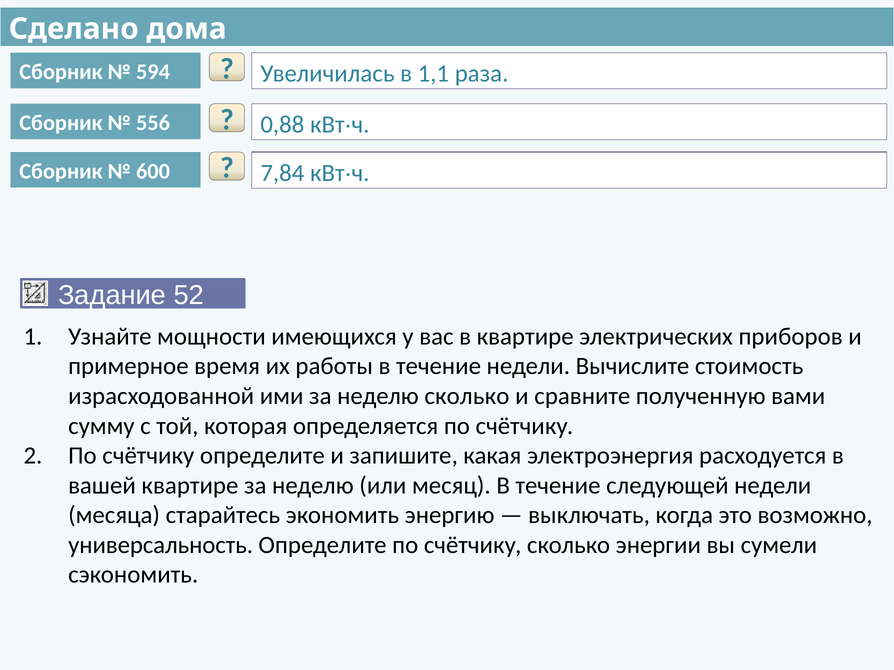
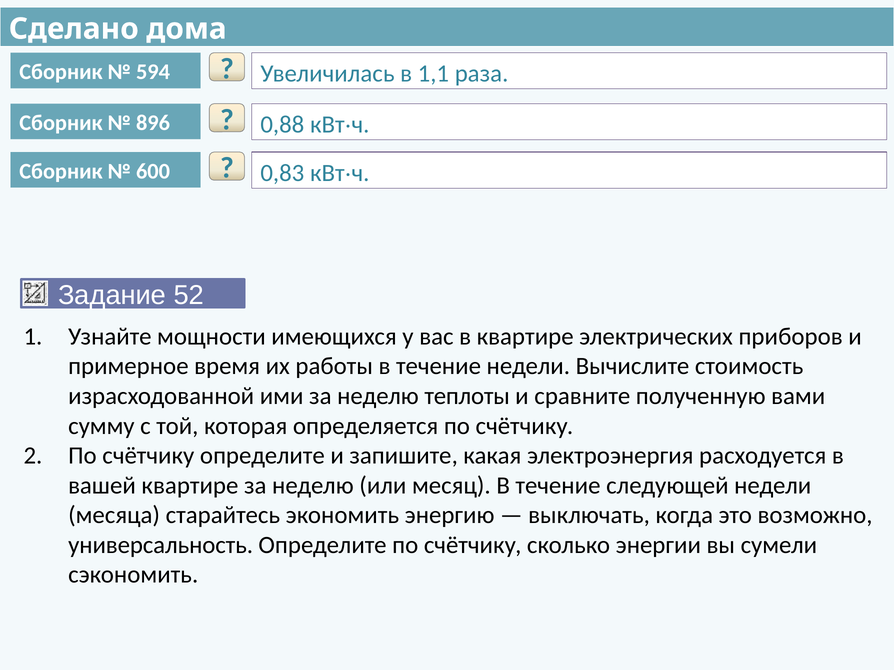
556: 556 -> 896
7,84: 7,84 -> 0,83
неделю сколько: сколько -> теплоты
